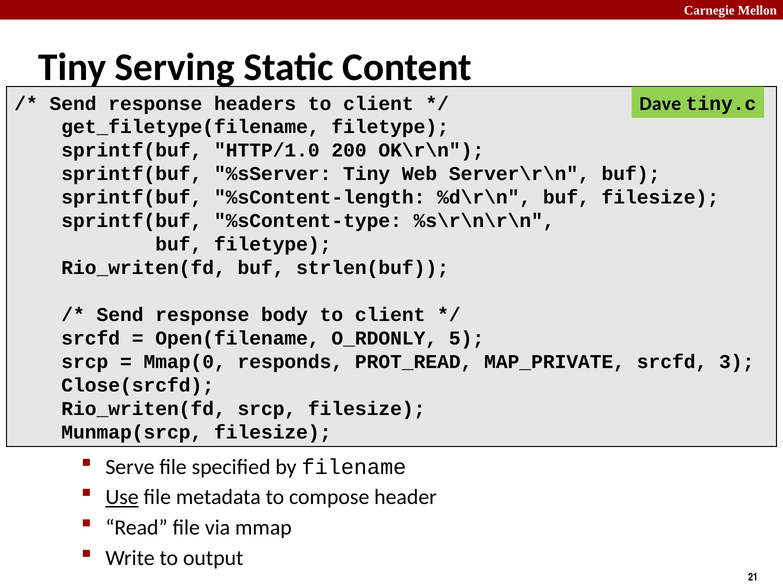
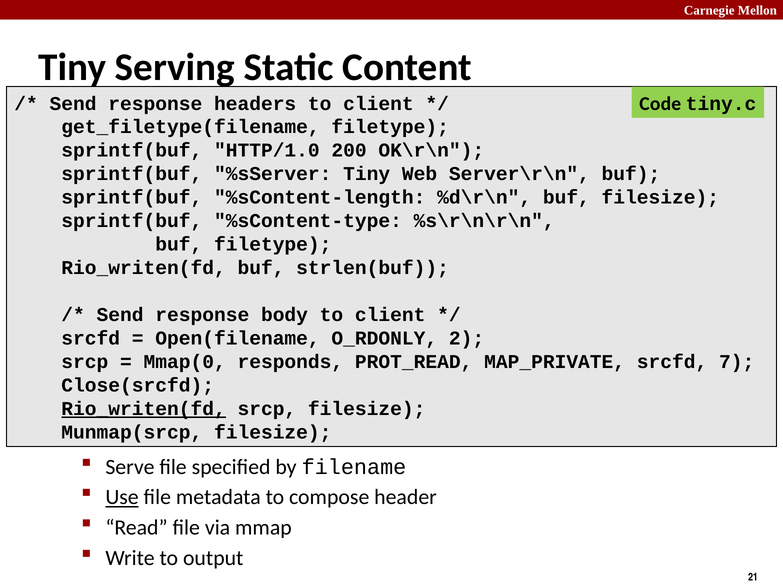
Dave: Dave -> Code
5: 5 -> 2
3: 3 -> 7
Rio_writen(fd at (144, 409) underline: none -> present
